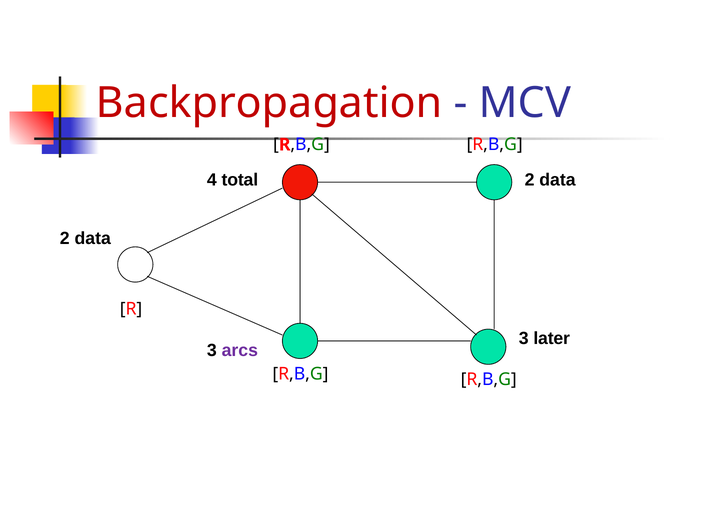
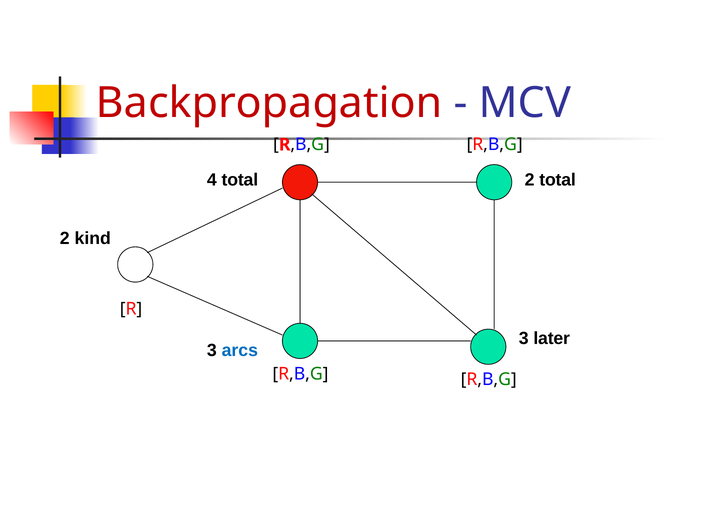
data at (557, 180): data -> total
data at (93, 239): data -> kind
arcs colour: purple -> blue
